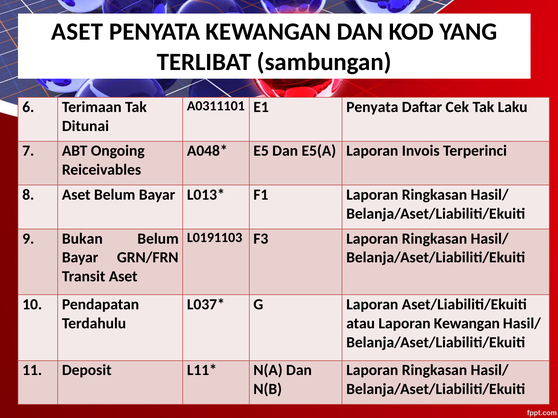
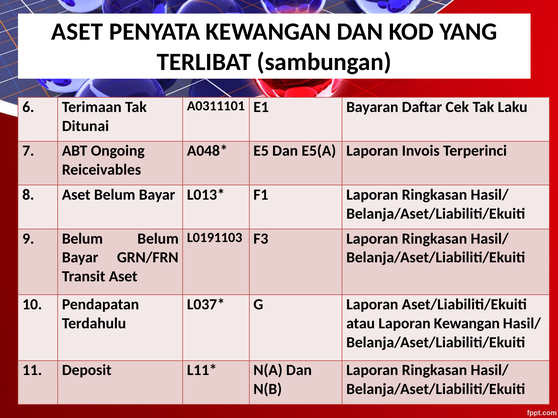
E1 Penyata: Penyata -> Bayaran
9 Bukan: Bukan -> Belum
